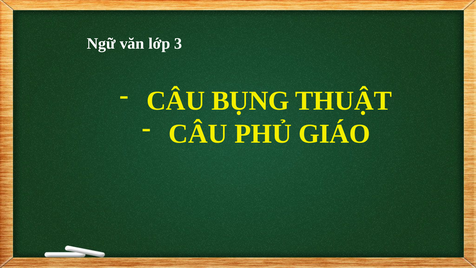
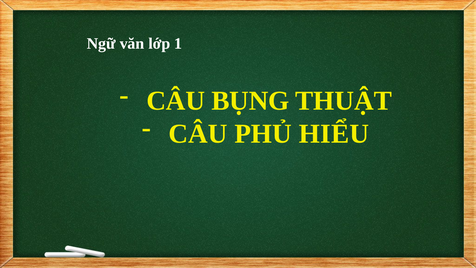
3: 3 -> 1
GIÁO: GIÁO -> HIỂU
